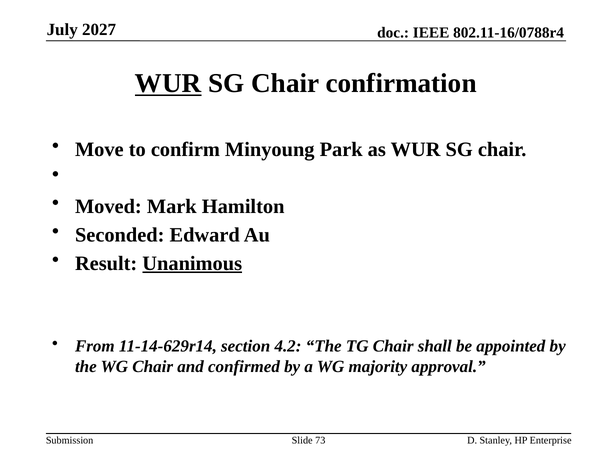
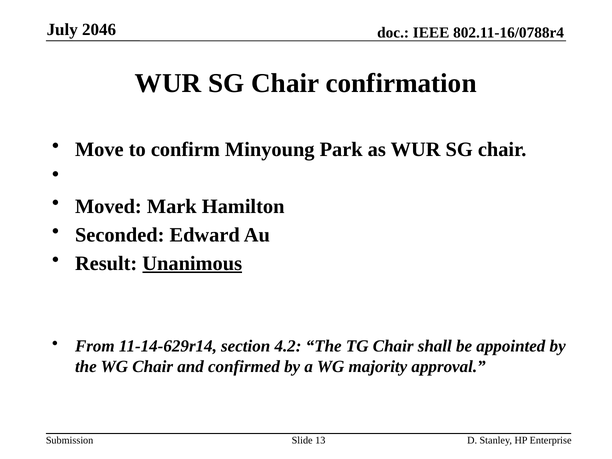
2027: 2027 -> 2046
WUR at (168, 83) underline: present -> none
73: 73 -> 13
